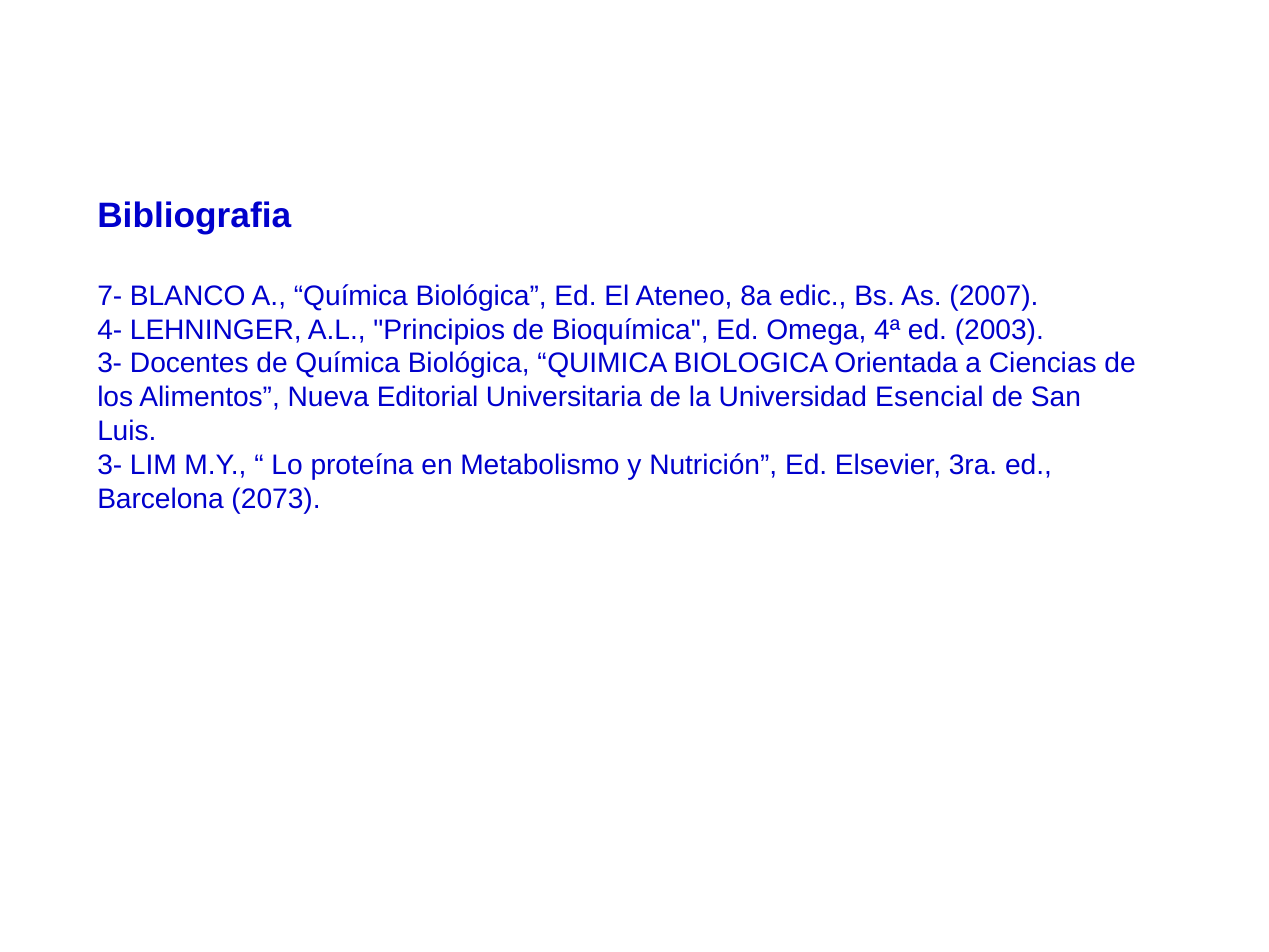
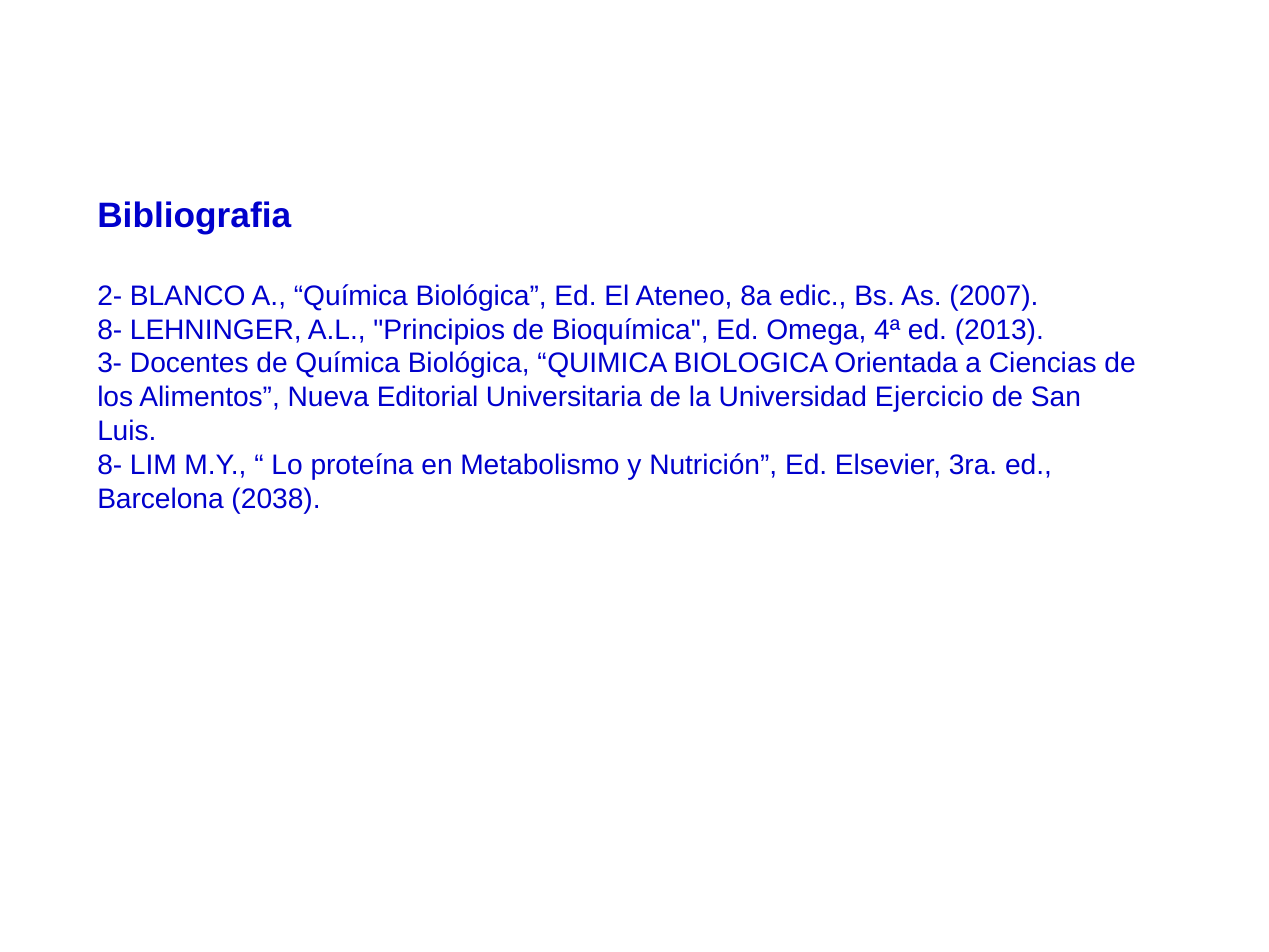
7-: 7- -> 2-
4- at (110, 330): 4- -> 8-
2003: 2003 -> 2013
Esencial: Esencial -> Ejercicio
3- at (110, 465): 3- -> 8-
2073: 2073 -> 2038
